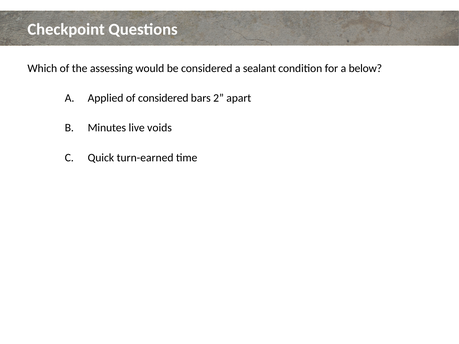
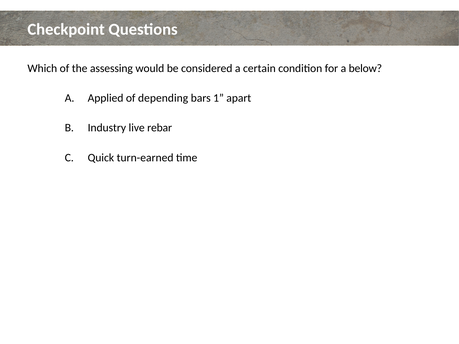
sealant: sealant -> certain
of considered: considered -> depending
2: 2 -> 1
Minutes: Minutes -> Industry
voids: voids -> rebar
